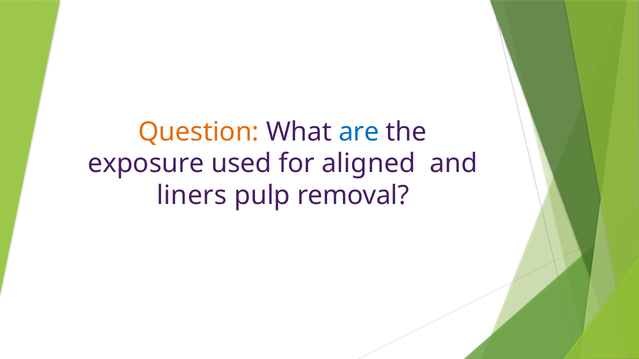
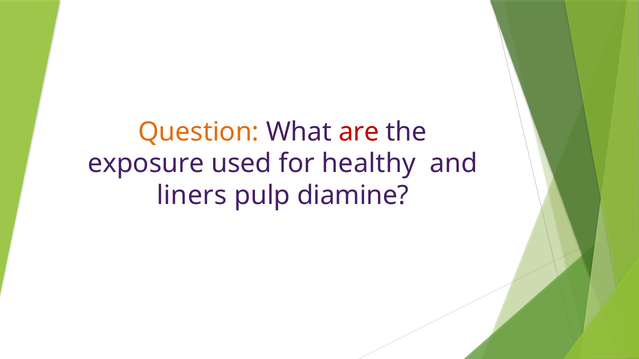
are colour: blue -> red
aligned: aligned -> healthy
removal: removal -> diamine
